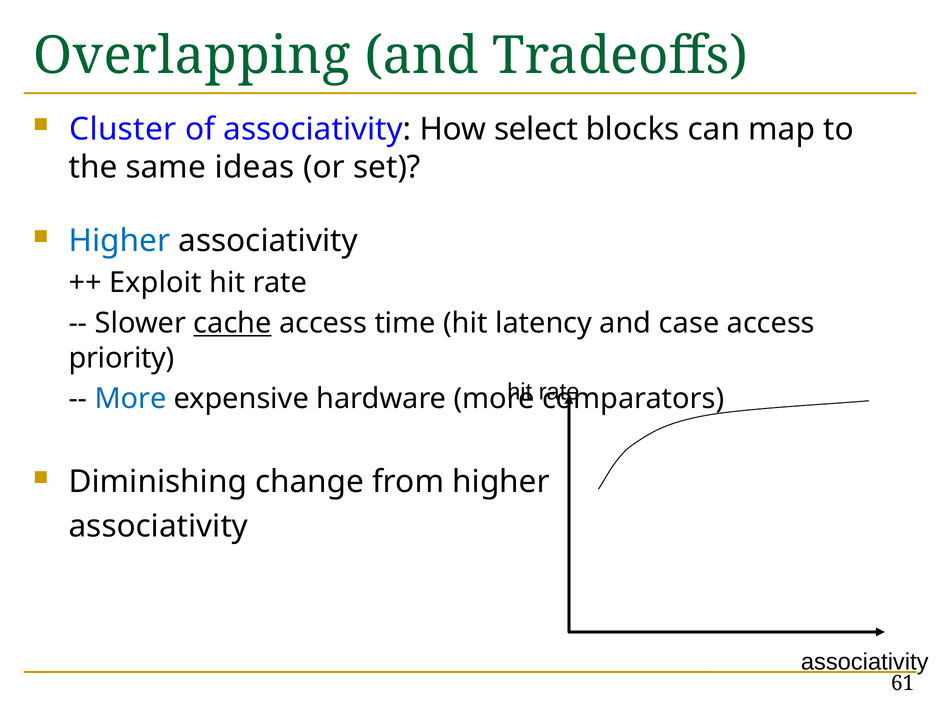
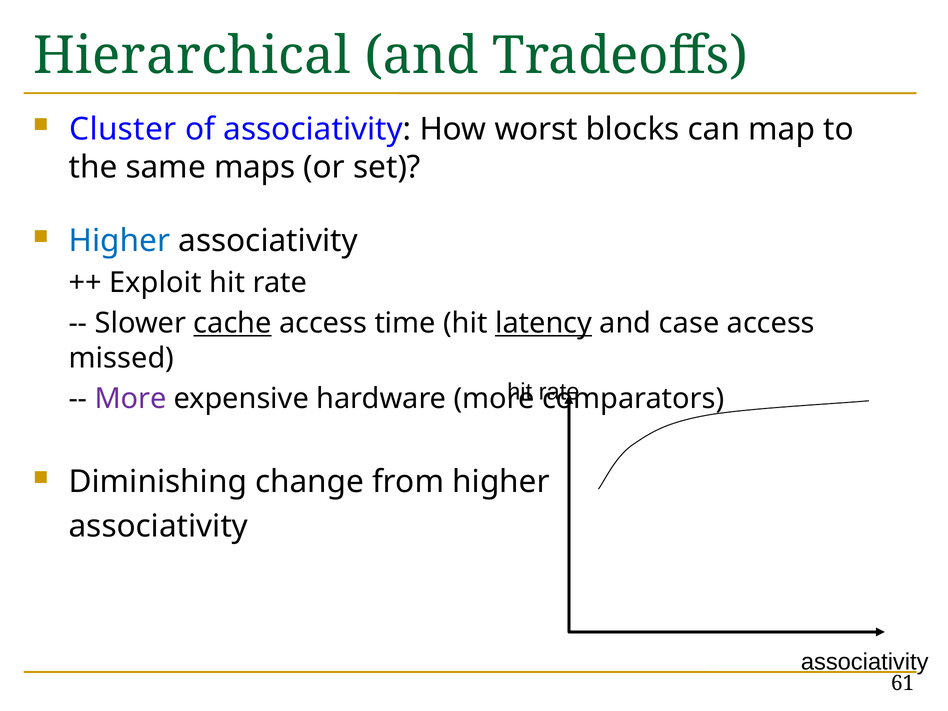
Overlapping: Overlapping -> Hierarchical
select: select -> worst
ideas: ideas -> maps
latency underline: none -> present
priority: priority -> missed
More at (131, 399) colour: blue -> purple
